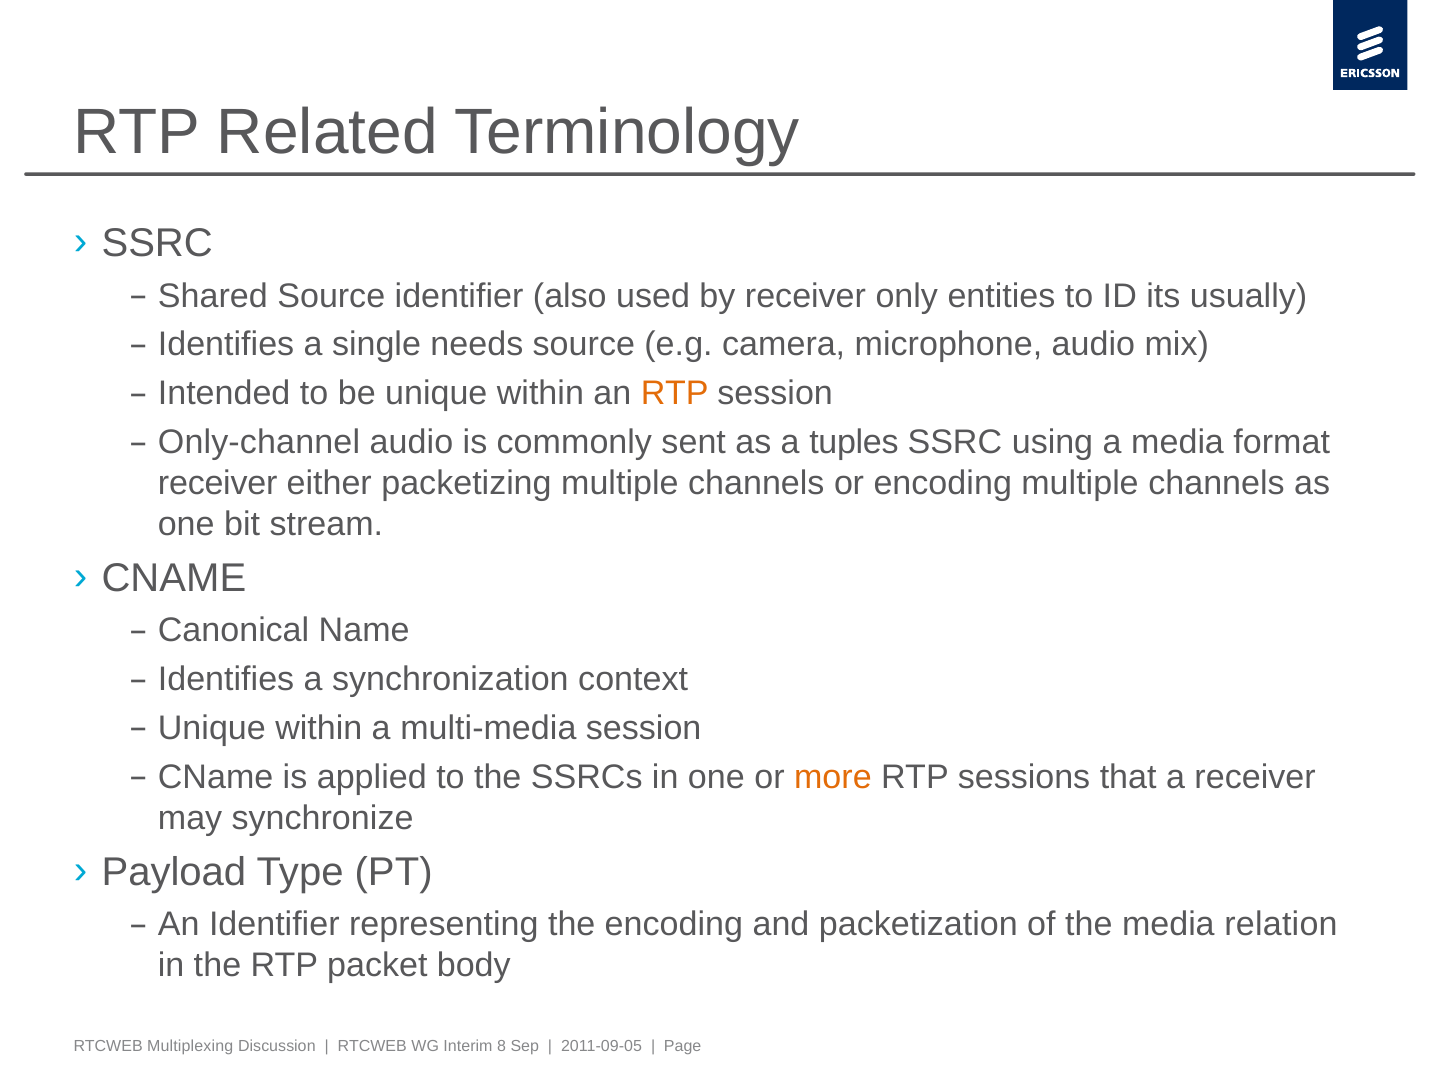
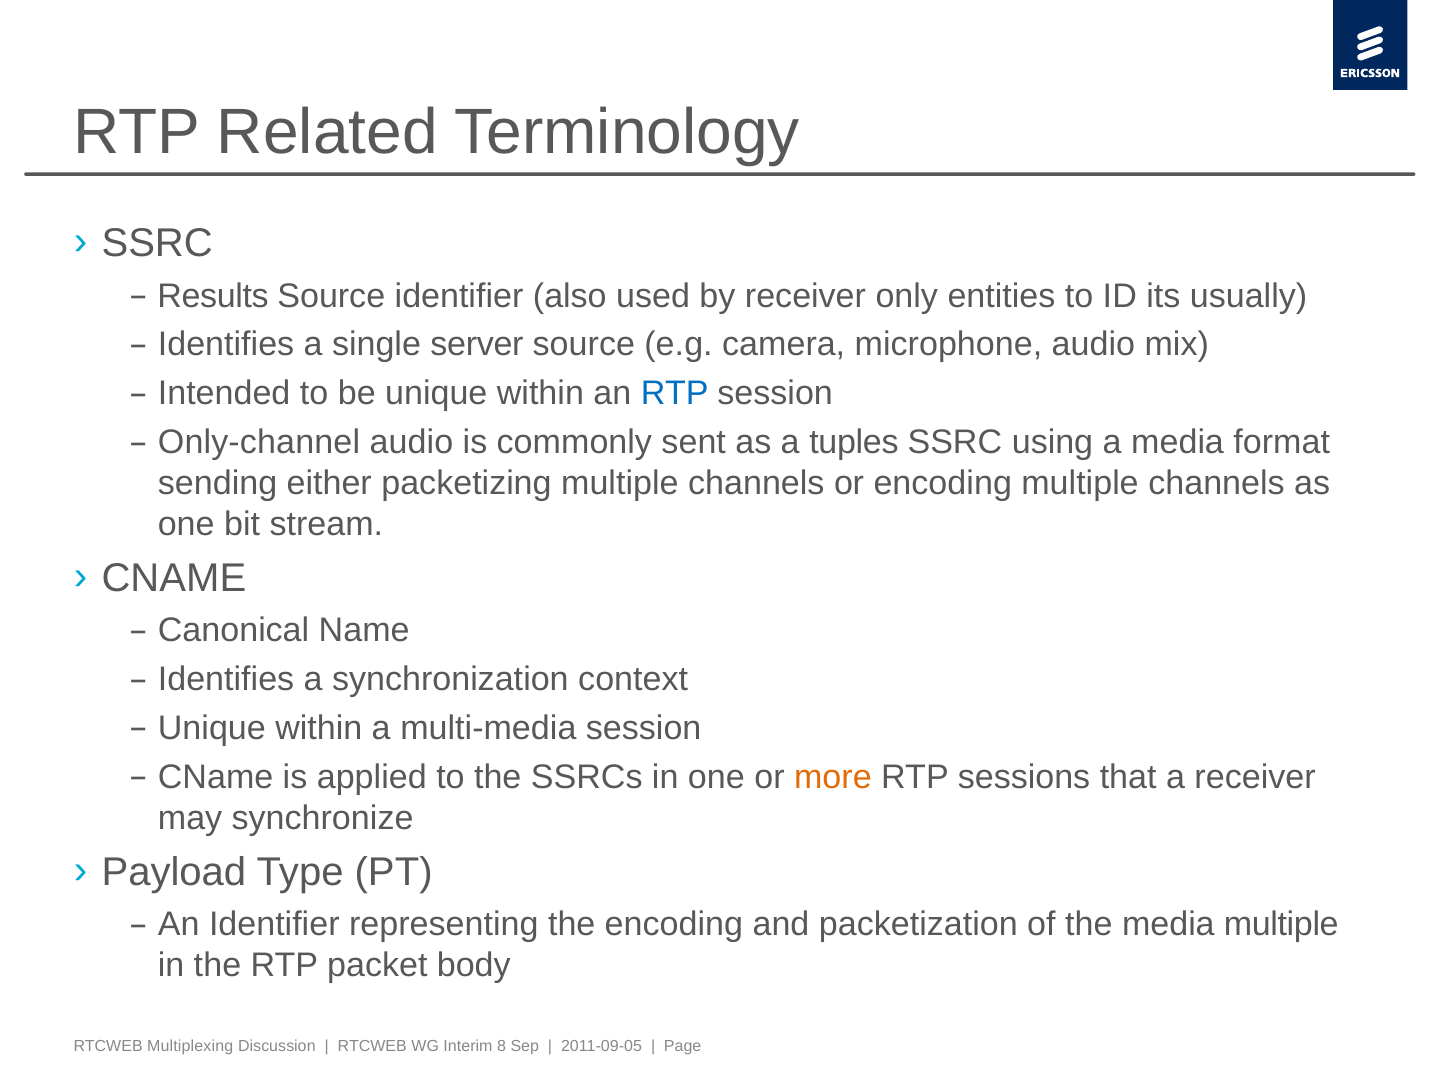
Shared: Shared -> Results
needs: needs -> server
RTP at (675, 393) colour: orange -> blue
receiver at (218, 483): receiver -> sending
media relation: relation -> multiple
